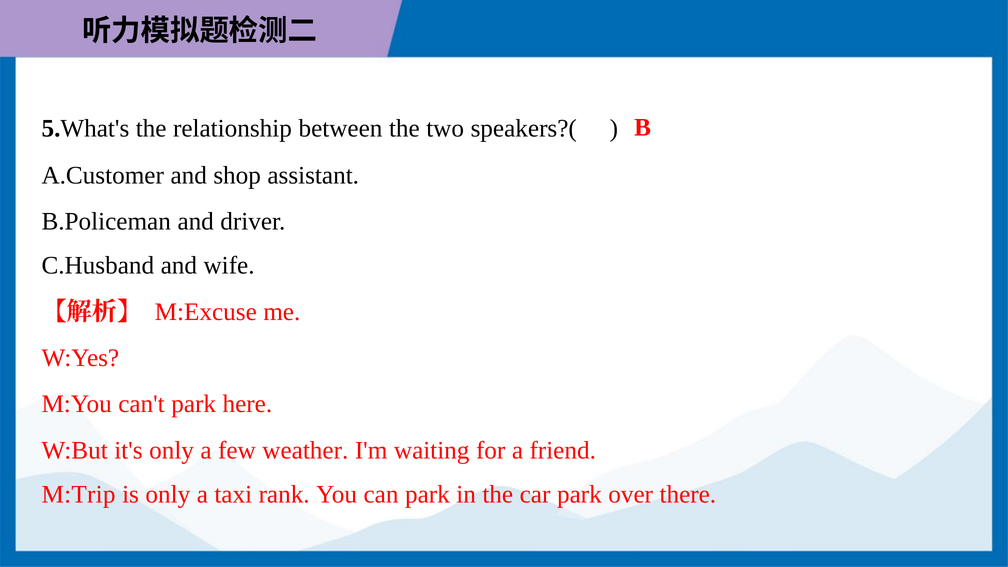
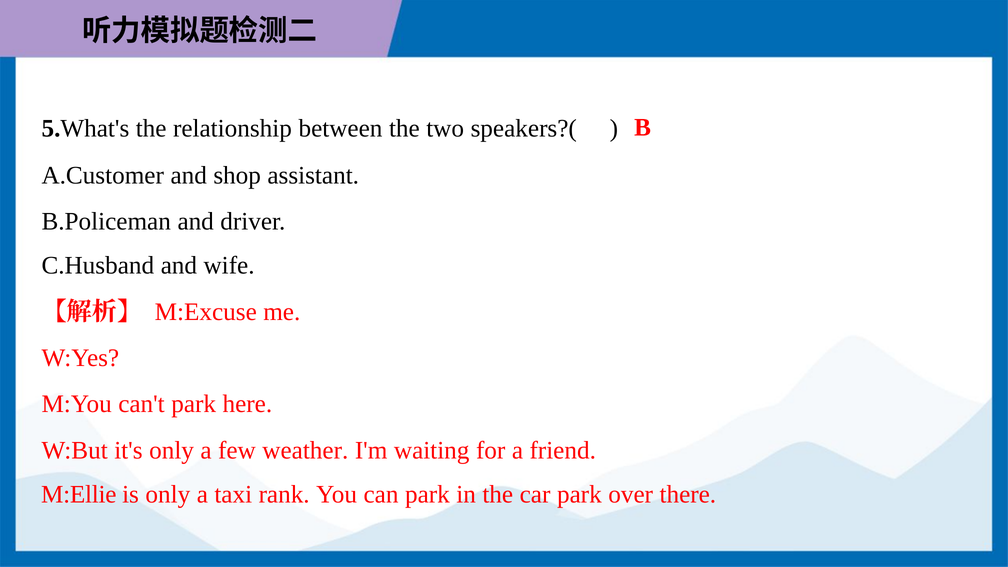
M:Trip: M:Trip -> M:Ellie
